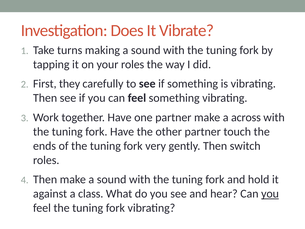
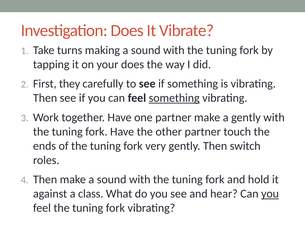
your roles: roles -> does
something at (174, 98) underline: none -> present
a across: across -> gently
